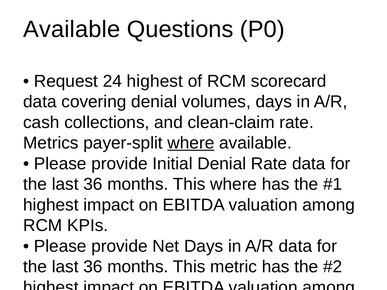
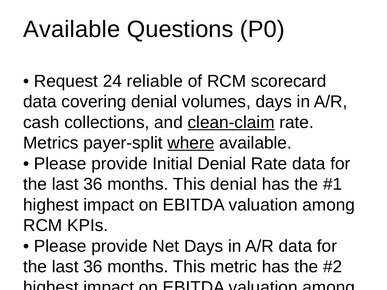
24 highest: highest -> reliable
clean-claim underline: none -> present
This where: where -> denial
